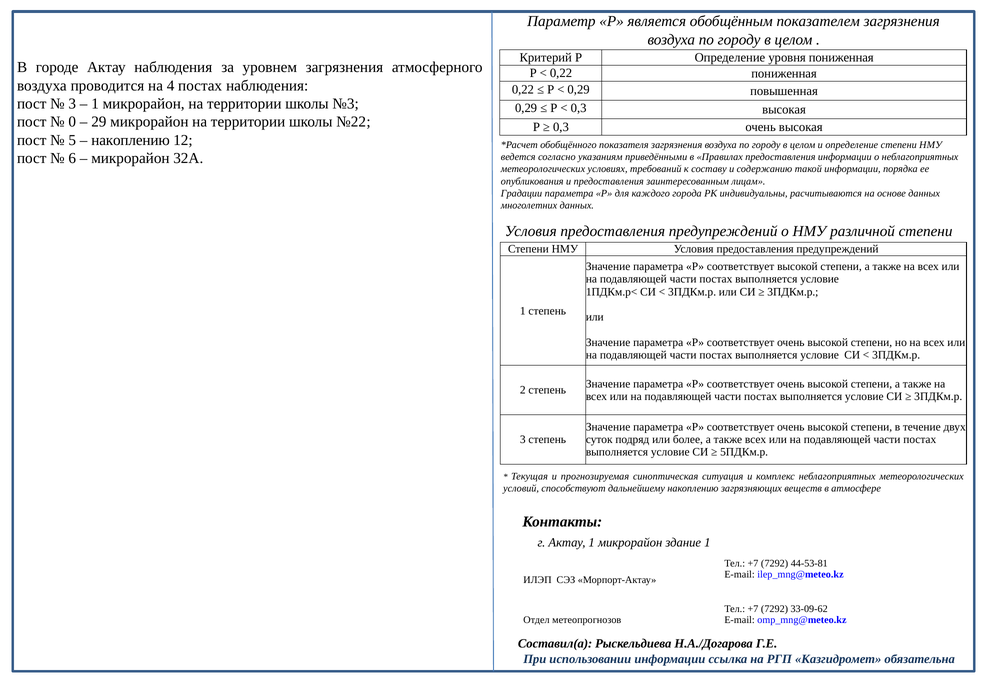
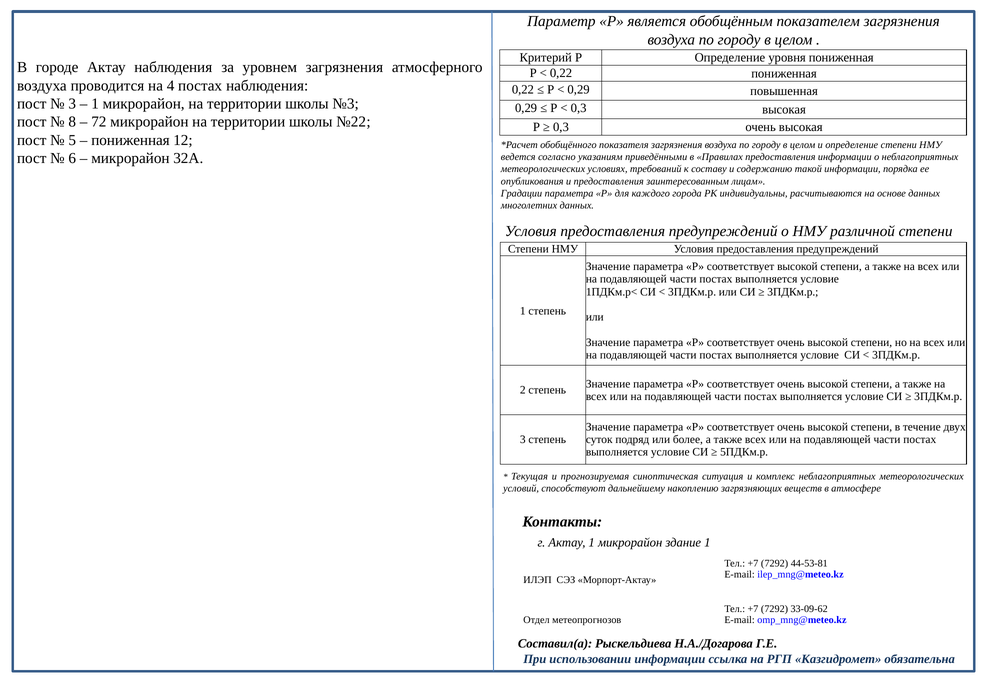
0: 0 -> 8
29: 29 -> 72
накоплению at (131, 140): накоплению -> пониженная
